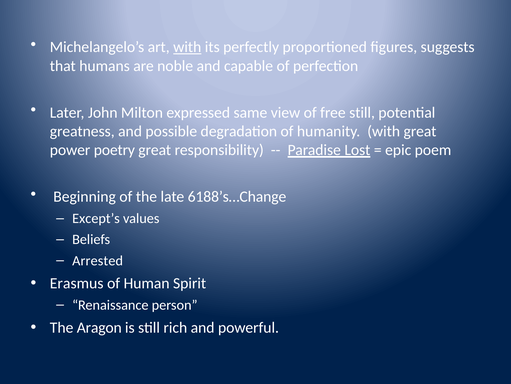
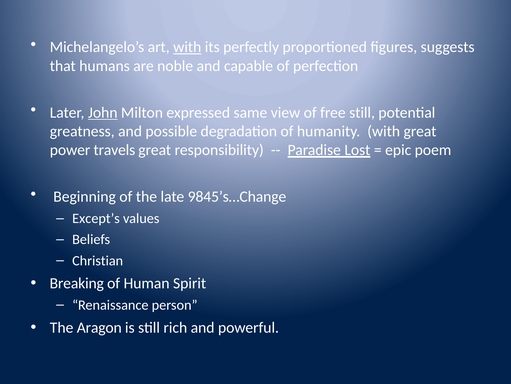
John underline: none -> present
poetry: poetry -> travels
6188’s…Change: 6188’s…Change -> 9845’s…Change
Arrested: Arrested -> Christian
Erasmus: Erasmus -> Breaking
